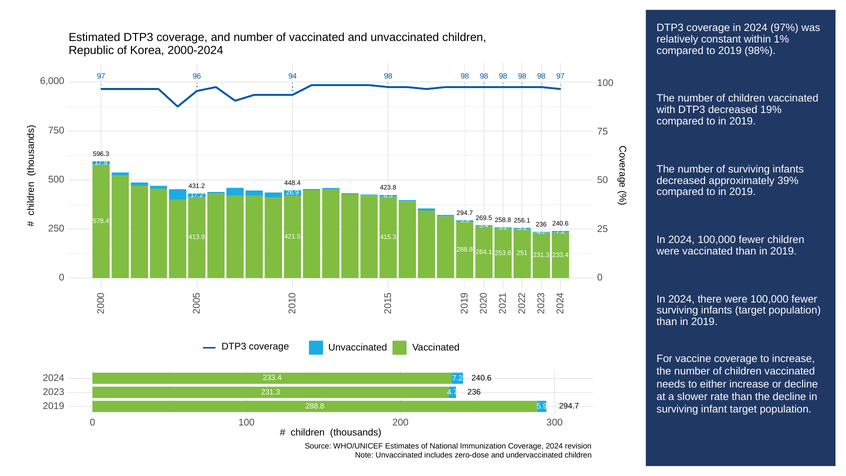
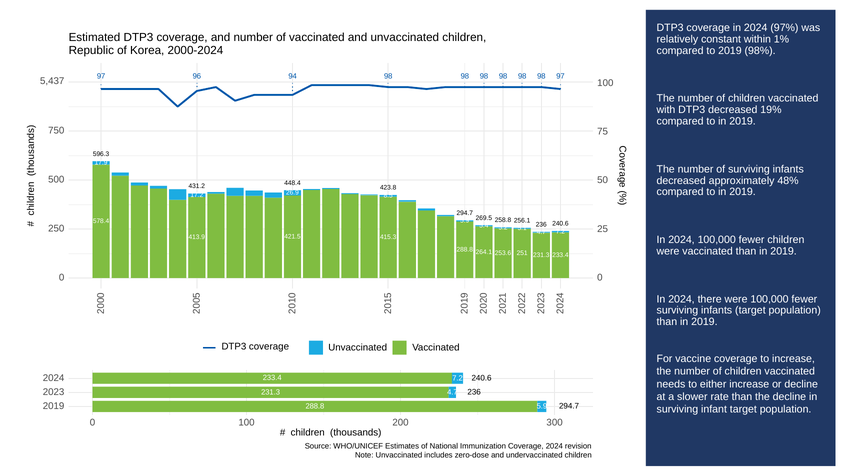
6,000: 6,000 -> 5,437
39%: 39% -> 48%
